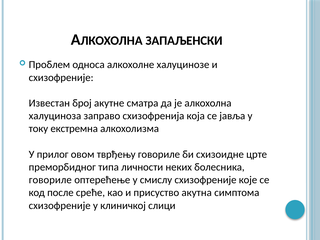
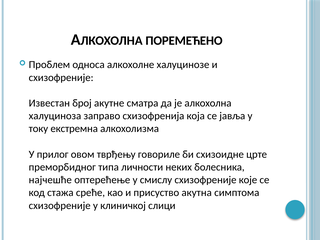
ЗАПАЉЕНСКИ: ЗАПАЉЕНСКИ -> ПОРЕМЕЋЕНО
говориле at (50, 180): говориле -> најчешће
после: после -> стажа
